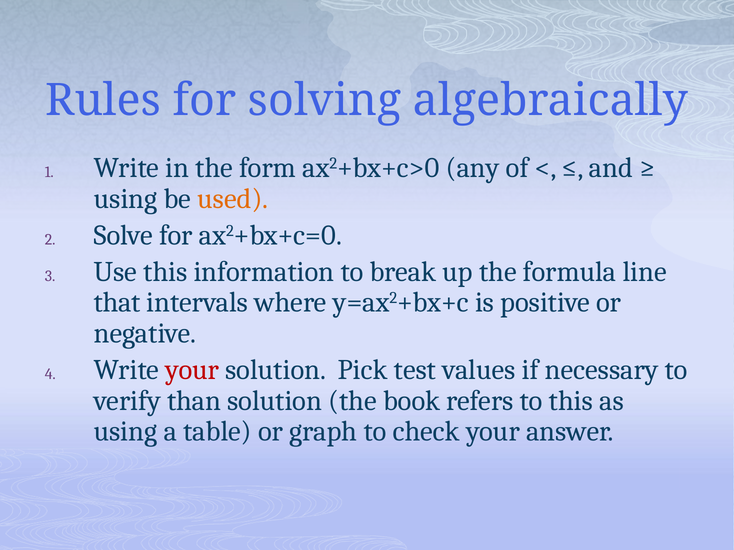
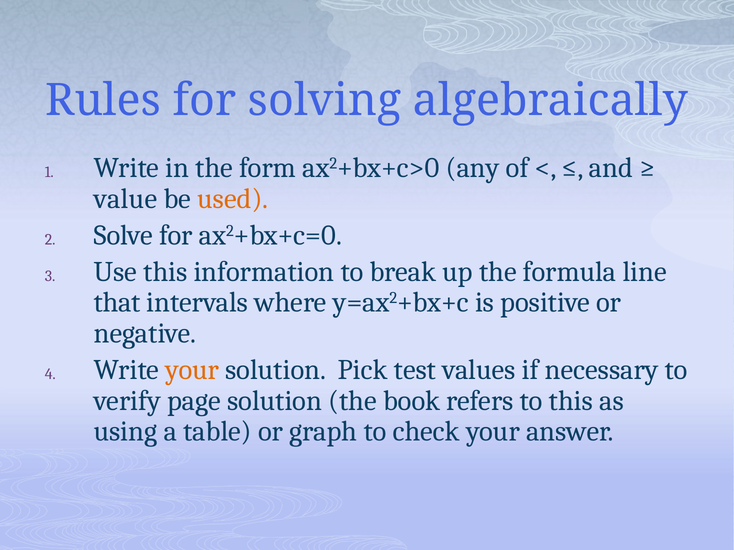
using at (126, 199): using -> value
your at (192, 370) colour: red -> orange
than: than -> page
